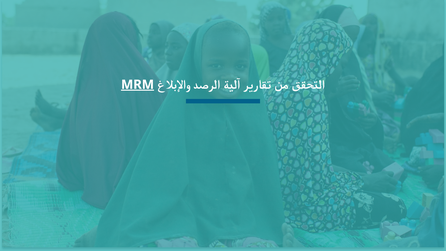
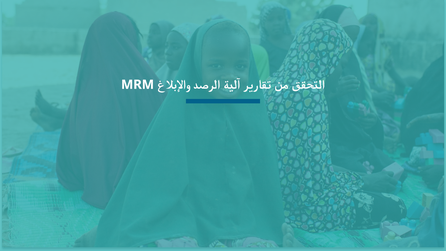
MRM underline: present -> none
